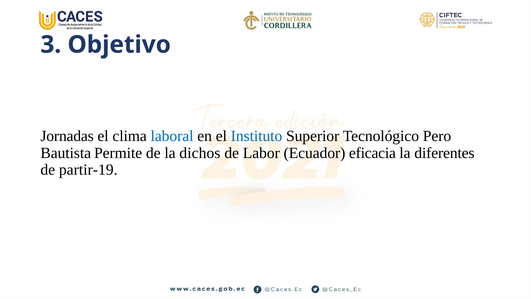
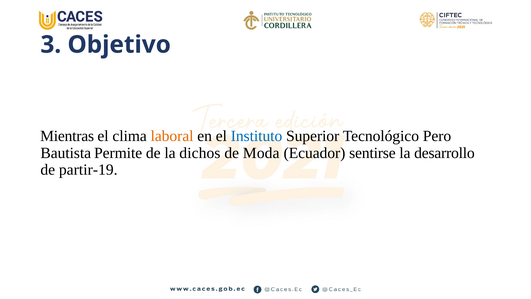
Jornadas: Jornadas -> Mientras
laboral colour: blue -> orange
Labor: Labor -> Moda
eficacia: eficacia -> sentirse
diferentes: diferentes -> desarrollo
